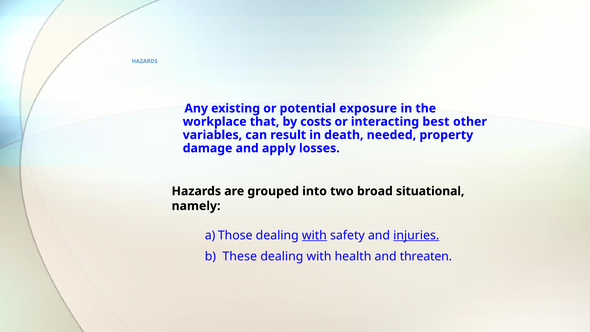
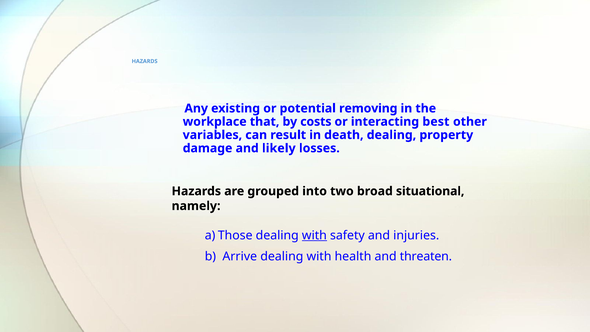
exposure: exposure -> removing
death needed: needed -> dealing
apply: apply -> likely
injuries underline: present -> none
These: These -> Arrive
